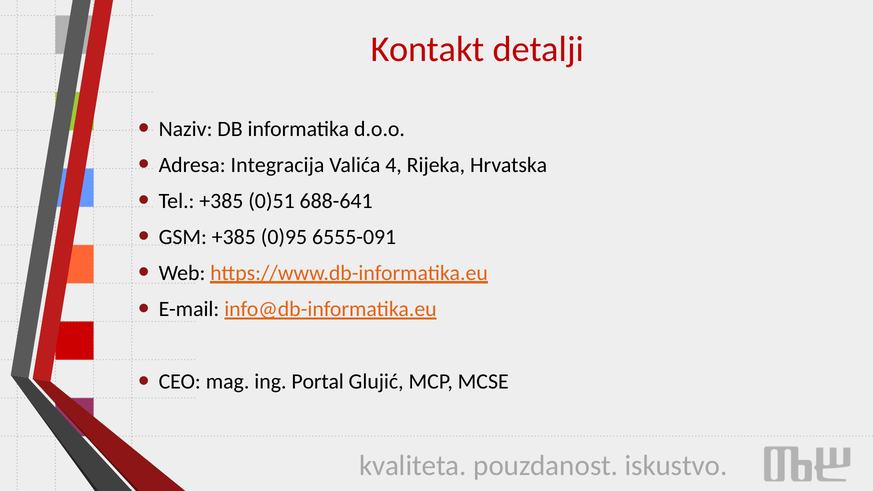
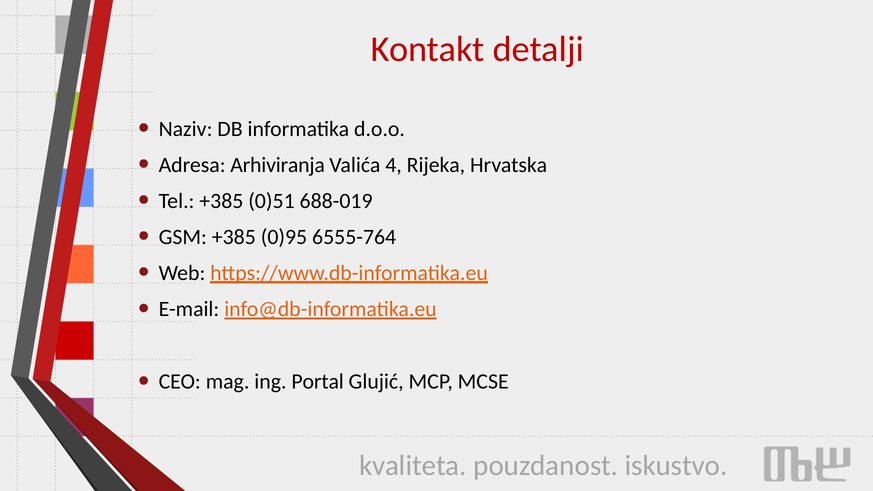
Integracija: Integracija -> Arhiviranja
688-641: 688-641 -> 688-019
6555-091: 6555-091 -> 6555-764
